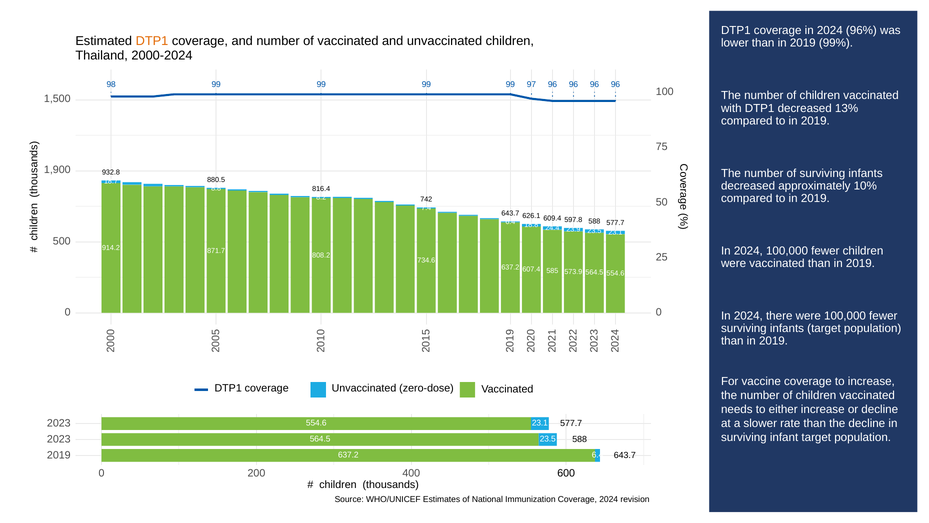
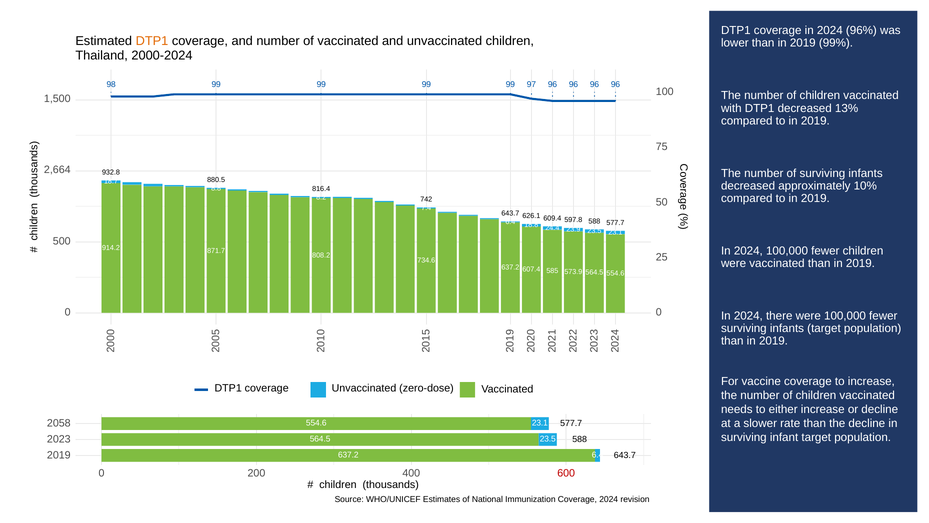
1,900: 1,900 -> 2,664
2023 at (59, 423): 2023 -> 2058
600 colour: black -> red
